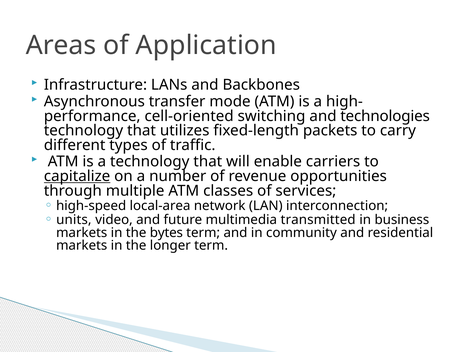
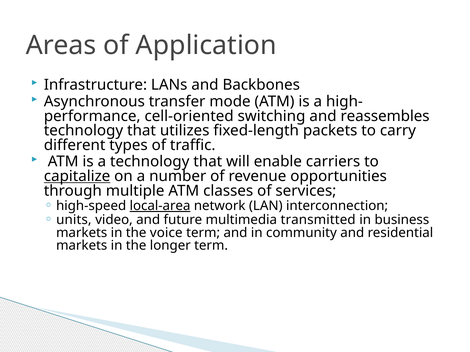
technologies: technologies -> reassembles
local-area underline: none -> present
bytes: bytes -> voice
